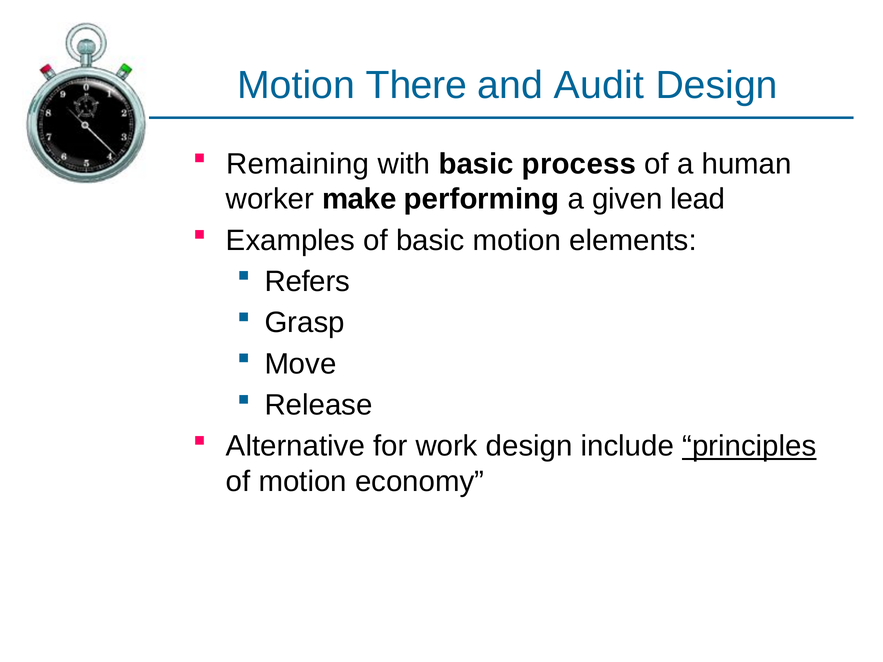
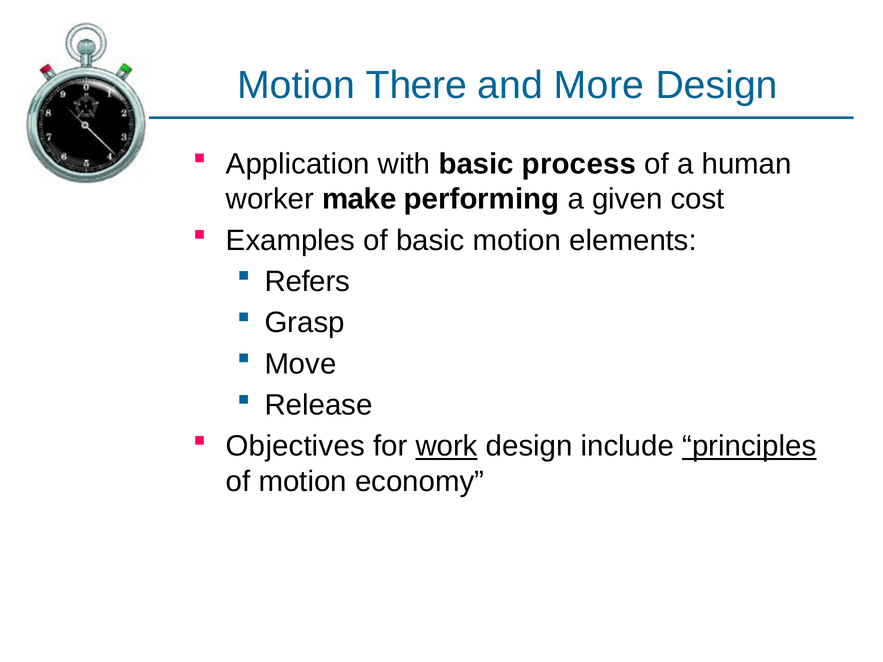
Audit: Audit -> More
Remaining: Remaining -> Application
lead: lead -> cost
Alternative: Alternative -> Objectives
work underline: none -> present
